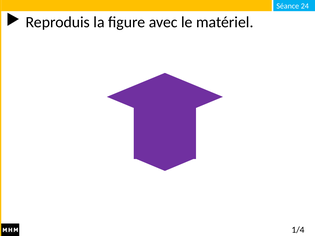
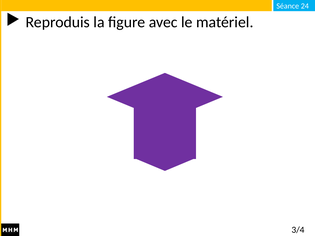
1/4: 1/4 -> 3/4
